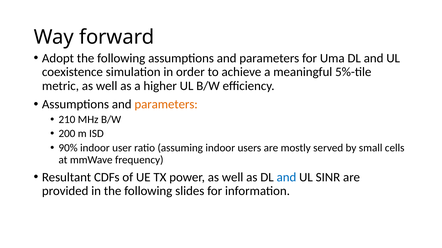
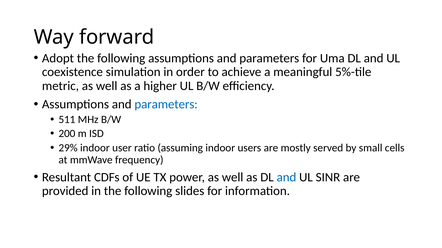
parameters at (166, 105) colour: orange -> blue
210: 210 -> 511
90%: 90% -> 29%
